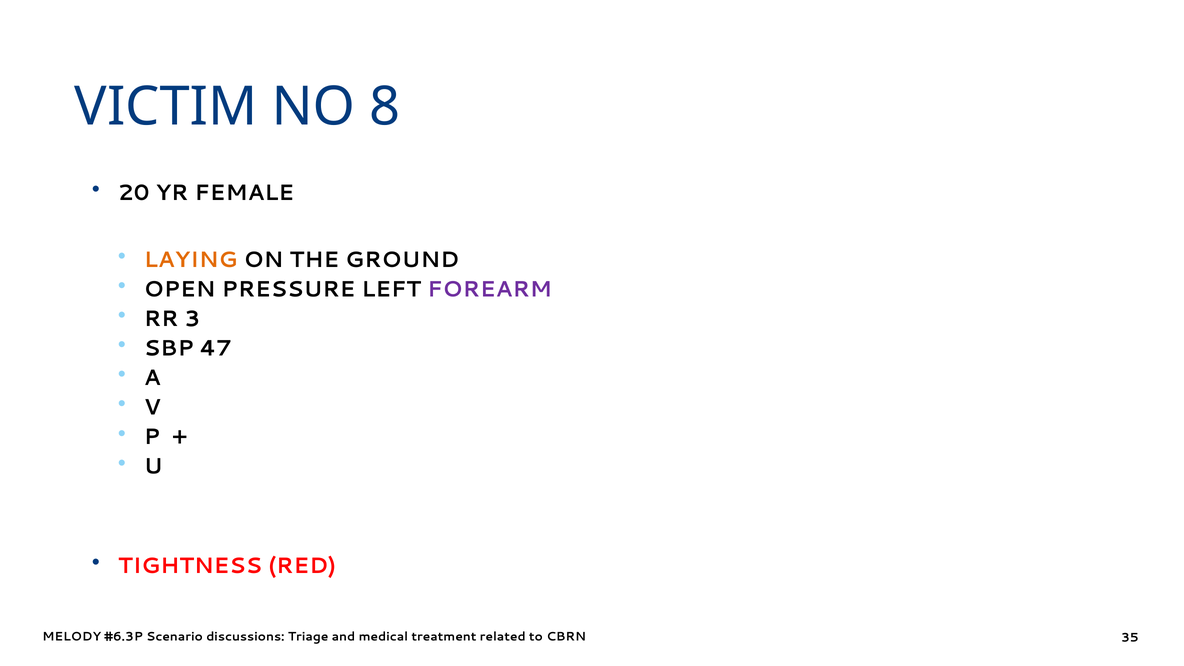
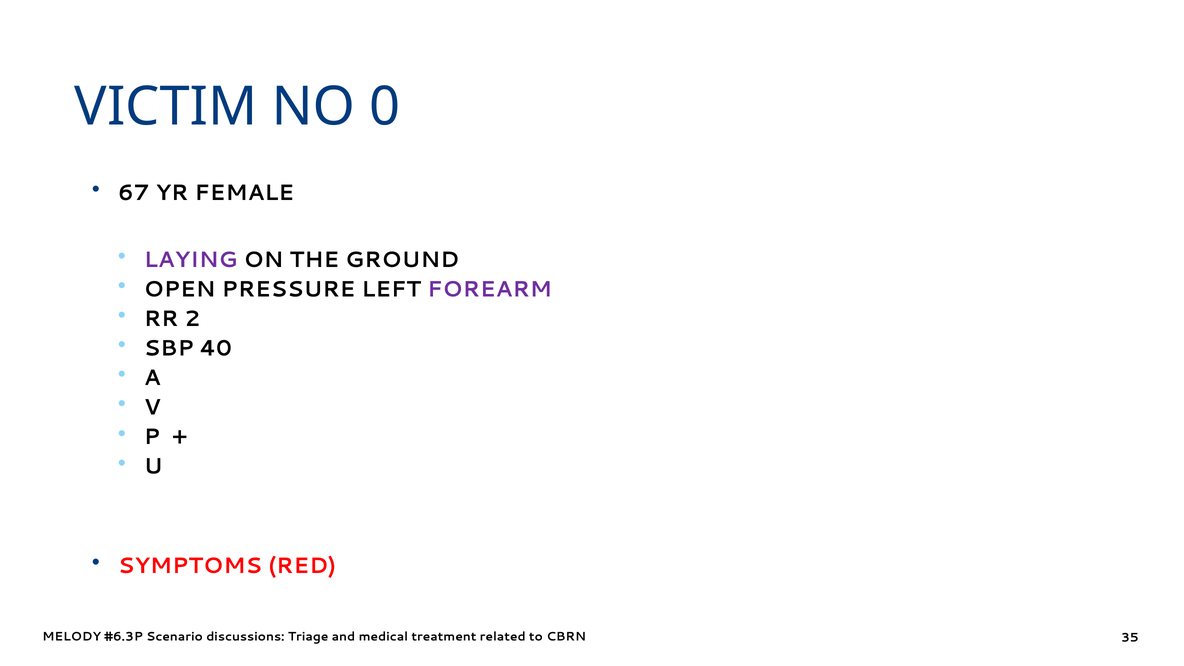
8: 8 -> 0
20: 20 -> 67
LAYING colour: orange -> purple
3: 3 -> 2
47: 47 -> 40
TIGHTNESS: TIGHTNESS -> SYMPTOMS
